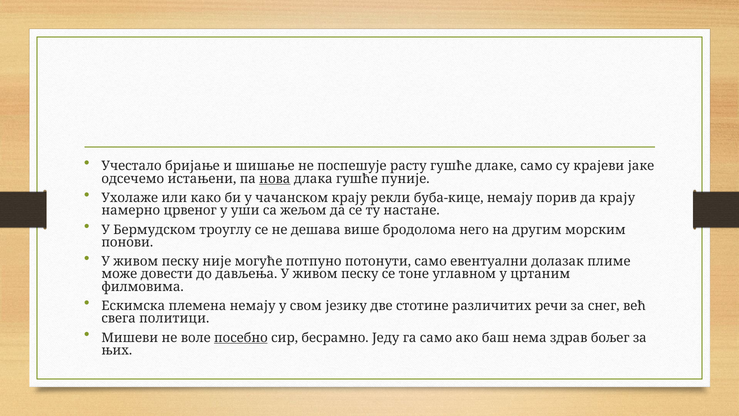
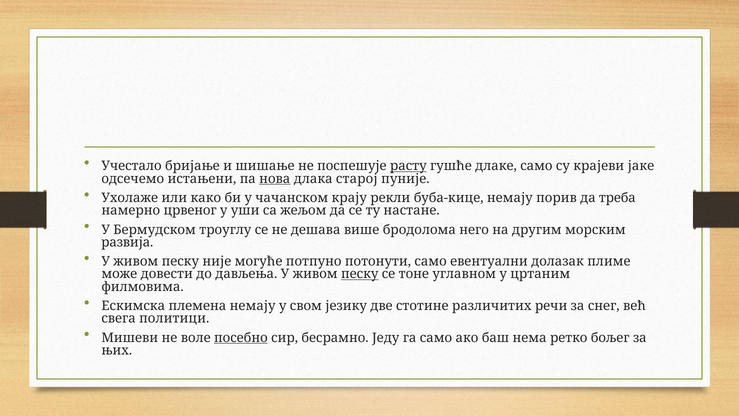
расту underline: none -> present
длака гушће: гушће -> старој
да крају: крају -> треба
понови: понови -> развија
песку at (360, 274) underline: none -> present
здрав: здрав -> ретко
